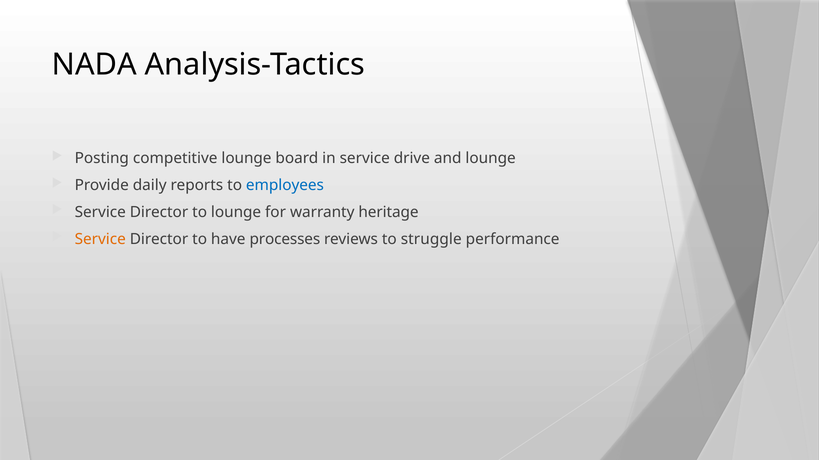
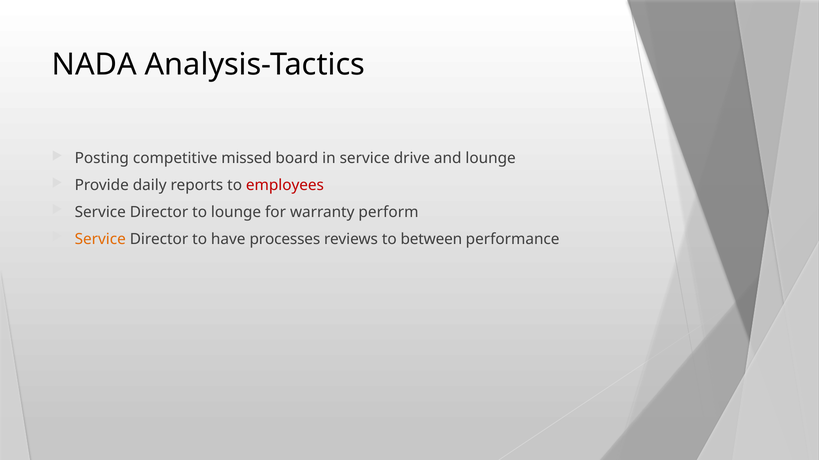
competitive lounge: lounge -> missed
employees colour: blue -> red
heritage: heritage -> perform
struggle: struggle -> between
